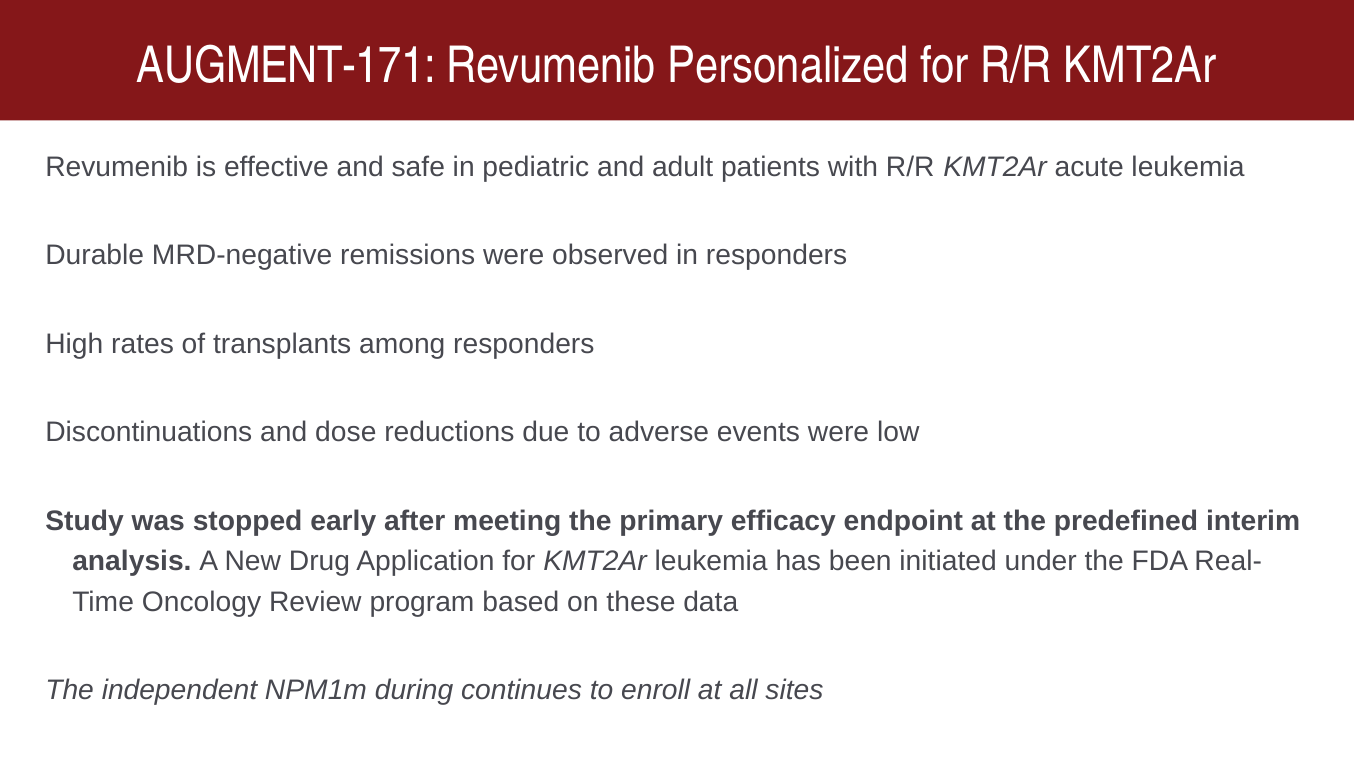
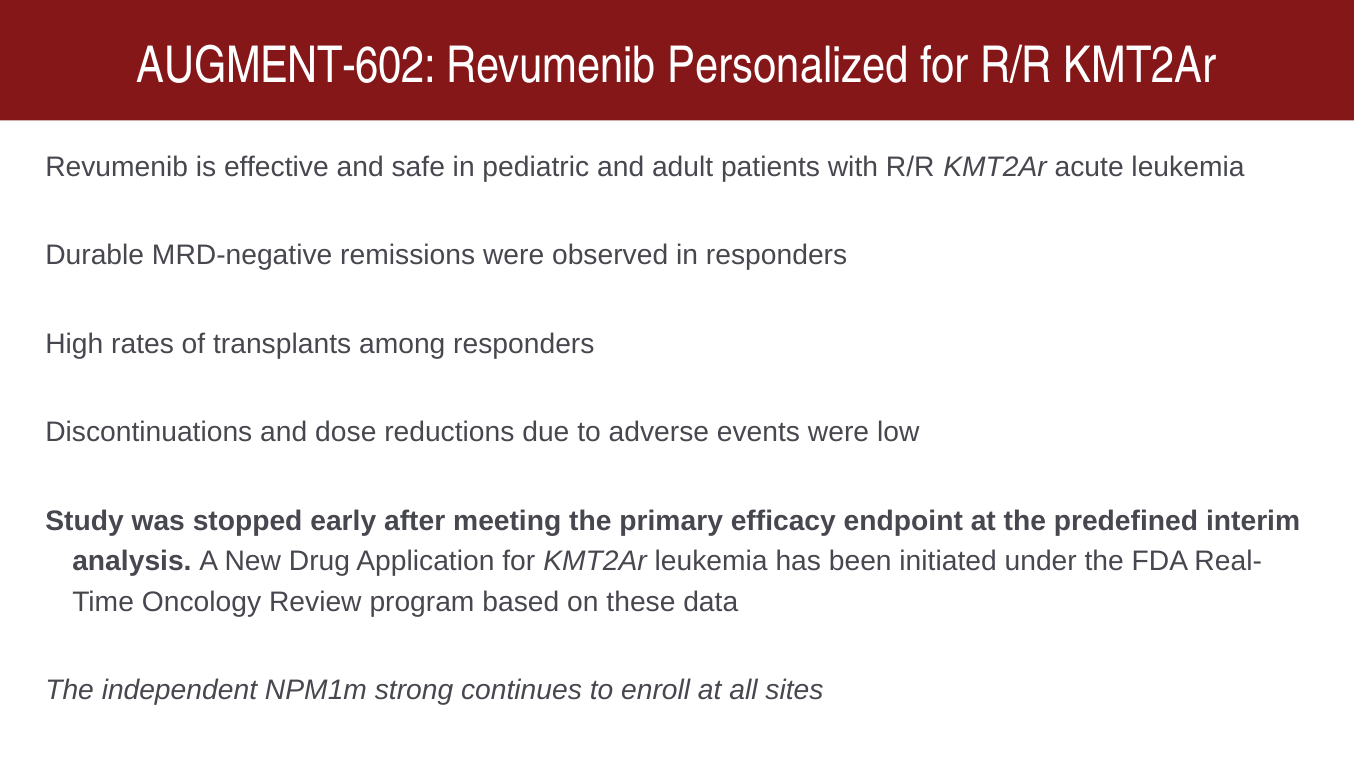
AUGMENT-171: AUGMENT-171 -> AUGMENT-602
during: during -> strong
